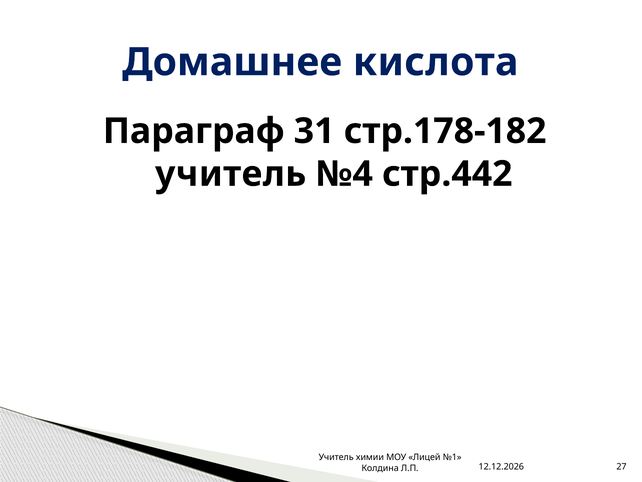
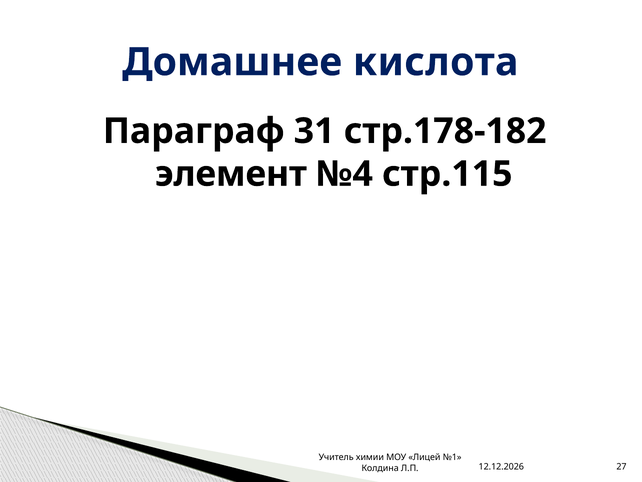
учитель at (231, 174): учитель -> элемент
стр.442: стр.442 -> стр.115
